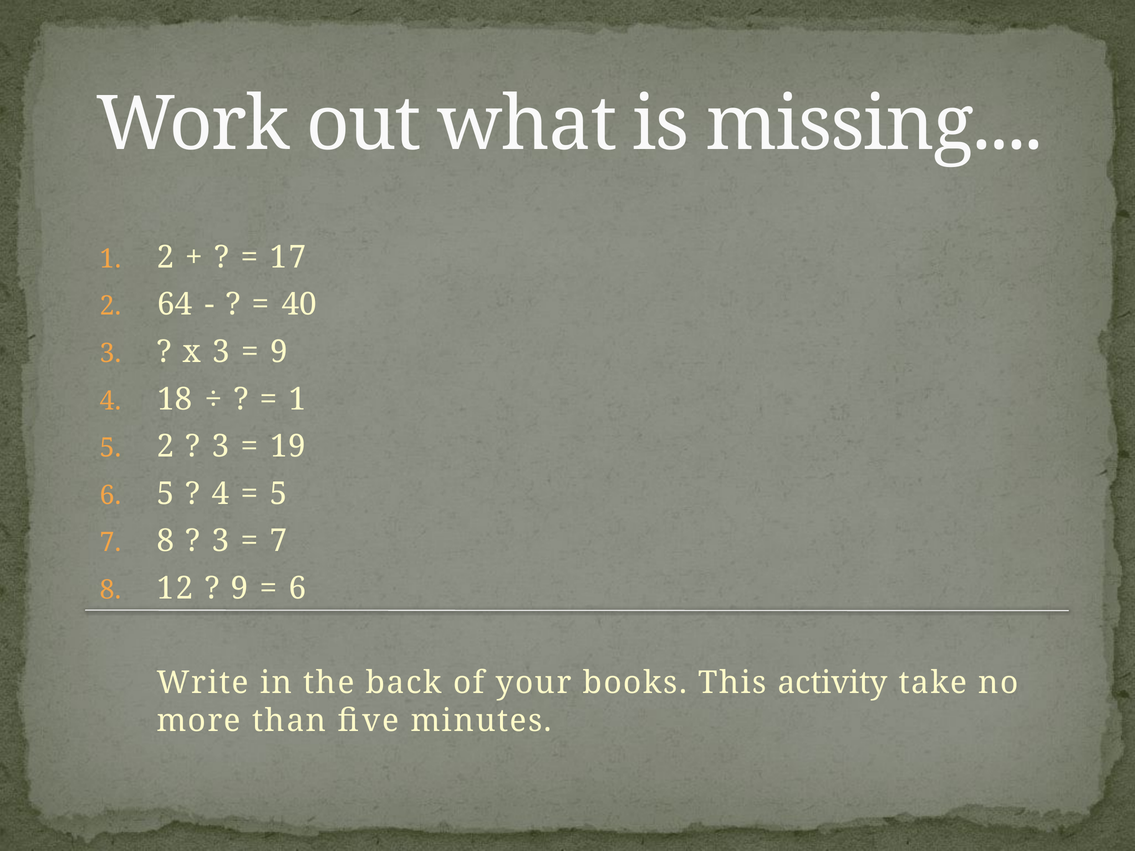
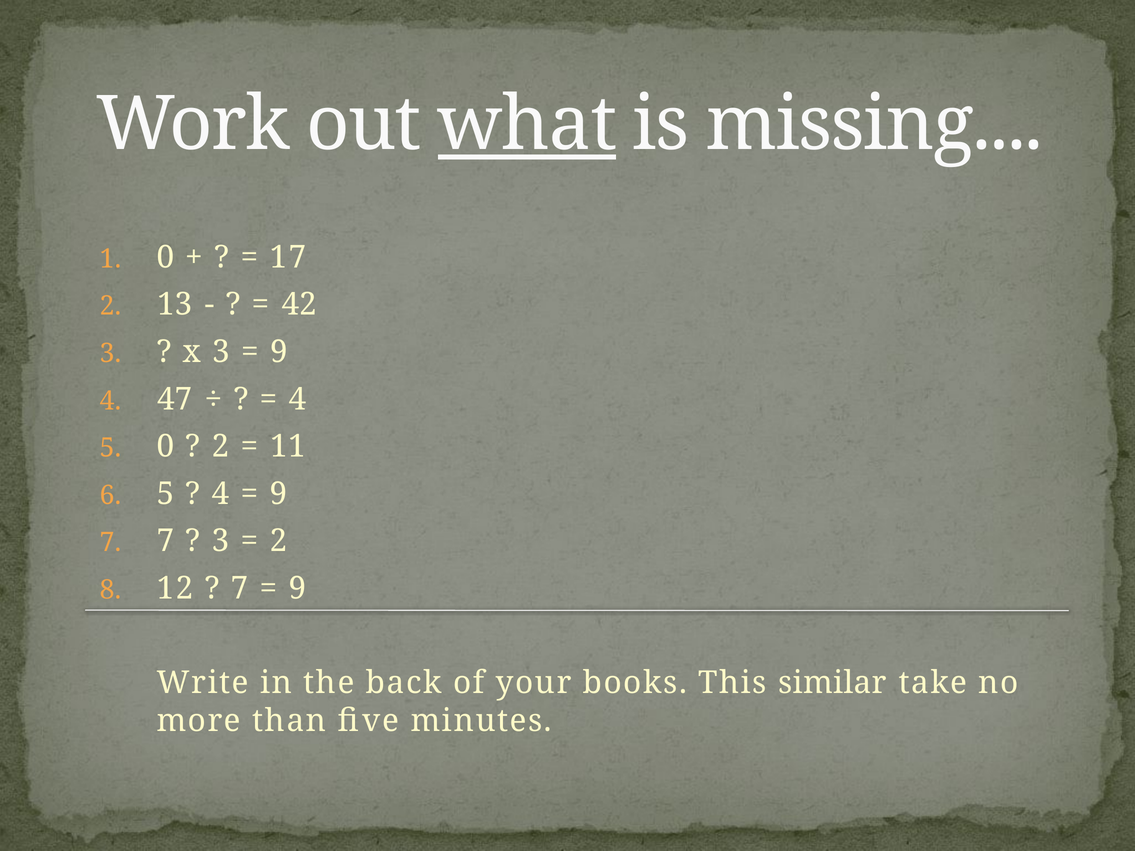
what underline: none -> present
1 2: 2 -> 0
64: 64 -> 13
40: 40 -> 42
18: 18 -> 47
1 at (298, 399): 1 -> 4
5 2: 2 -> 0
3 at (221, 447): 3 -> 2
19: 19 -> 11
5 at (278, 494): 5 -> 9
8 at (165, 541): 8 -> 7
7 at (278, 541): 7 -> 2
9 at (240, 589): 9 -> 7
6 at (298, 589): 6 -> 9
activity: activity -> similar
